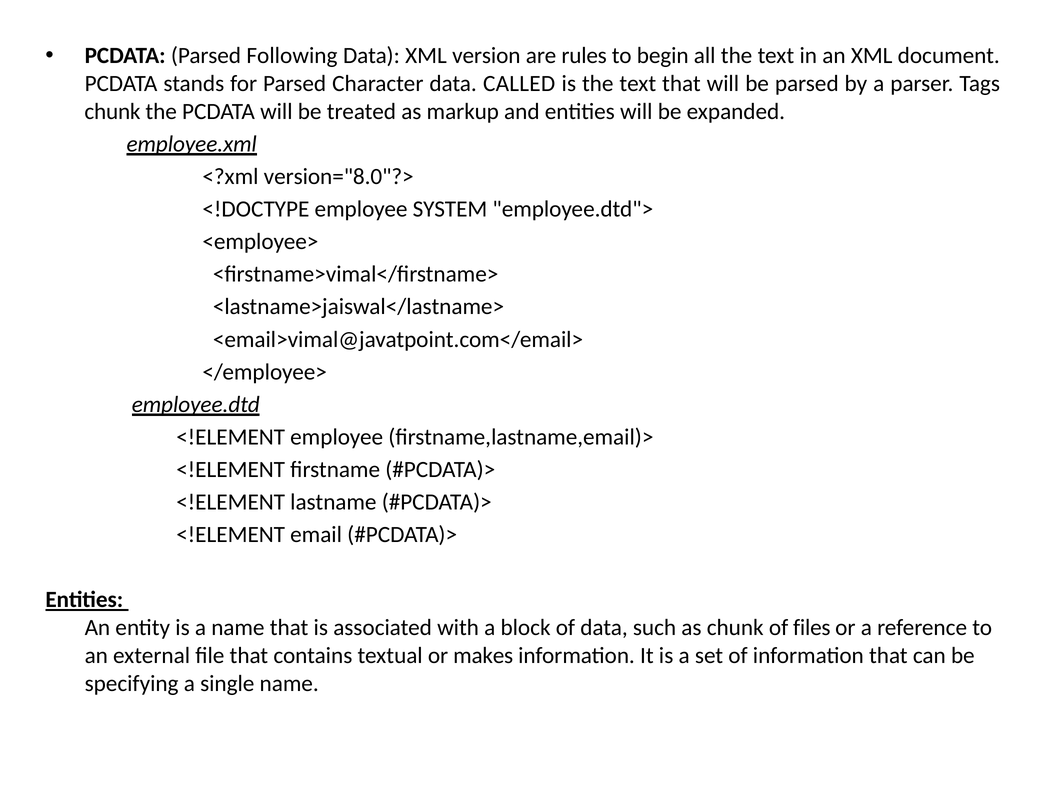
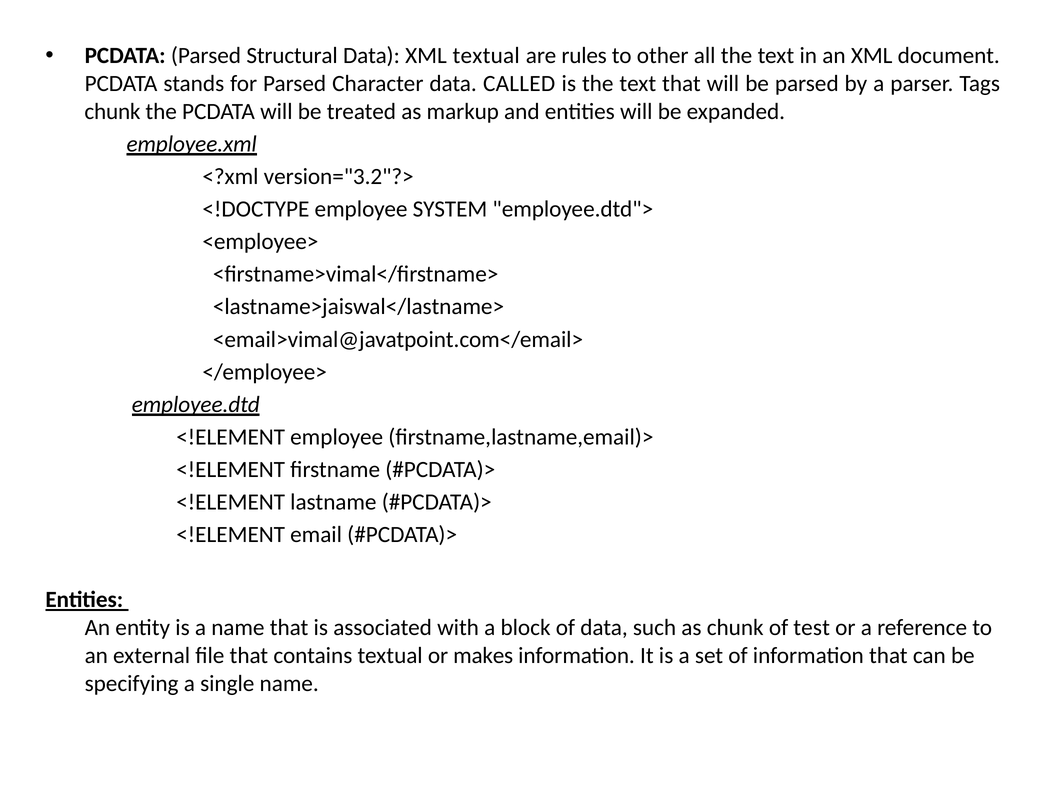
Following: Following -> Structural
XML version: version -> textual
begin: begin -> other
version="8.0"?>: version="8.0"?> -> version="3.2"?>
files: files -> test
